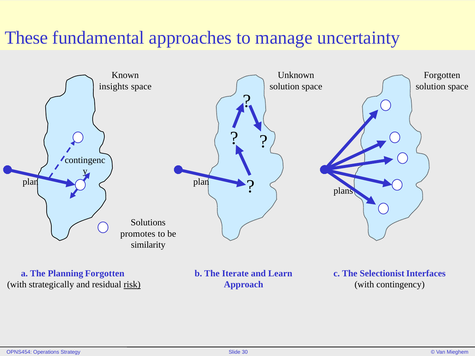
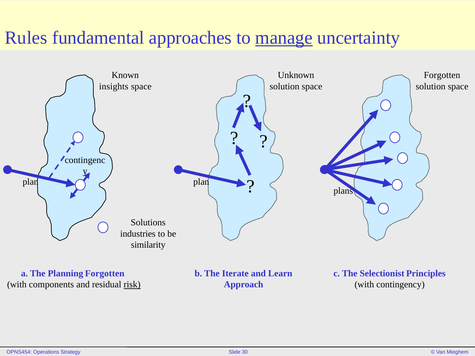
These: These -> Rules
manage underline: none -> present
promotes: promotes -> industries
Interfaces: Interfaces -> Principles
strategically: strategically -> components
